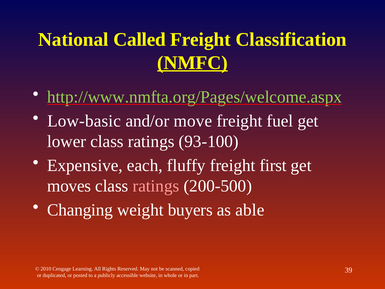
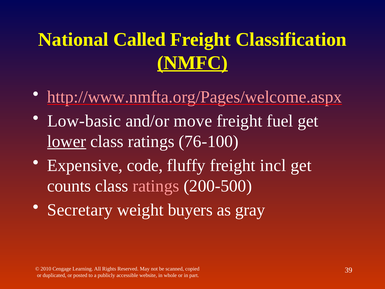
http://www.nmfta.org/Pages/welcome.aspx colour: light green -> pink
lower underline: none -> present
93-100: 93-100 -> 76-100
each: each -> code
first: first -> incl
moves: moves -> counts
Changing: Changing -> Secretary
able: able -> gray
